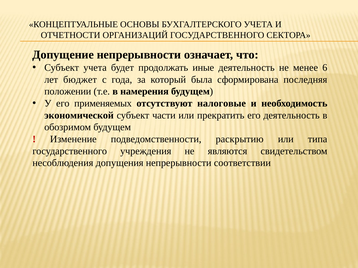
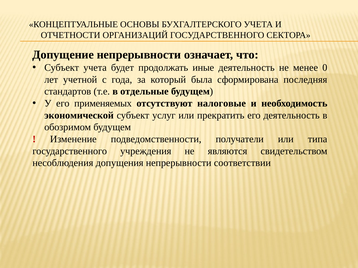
6: 6 -> 0
бюджет: бюджет -> учетной
положении: положении -> стандартов
намерения: намерения -> отдельные
части: части -> услуг
раскрытию: раскрытию -> получатели
